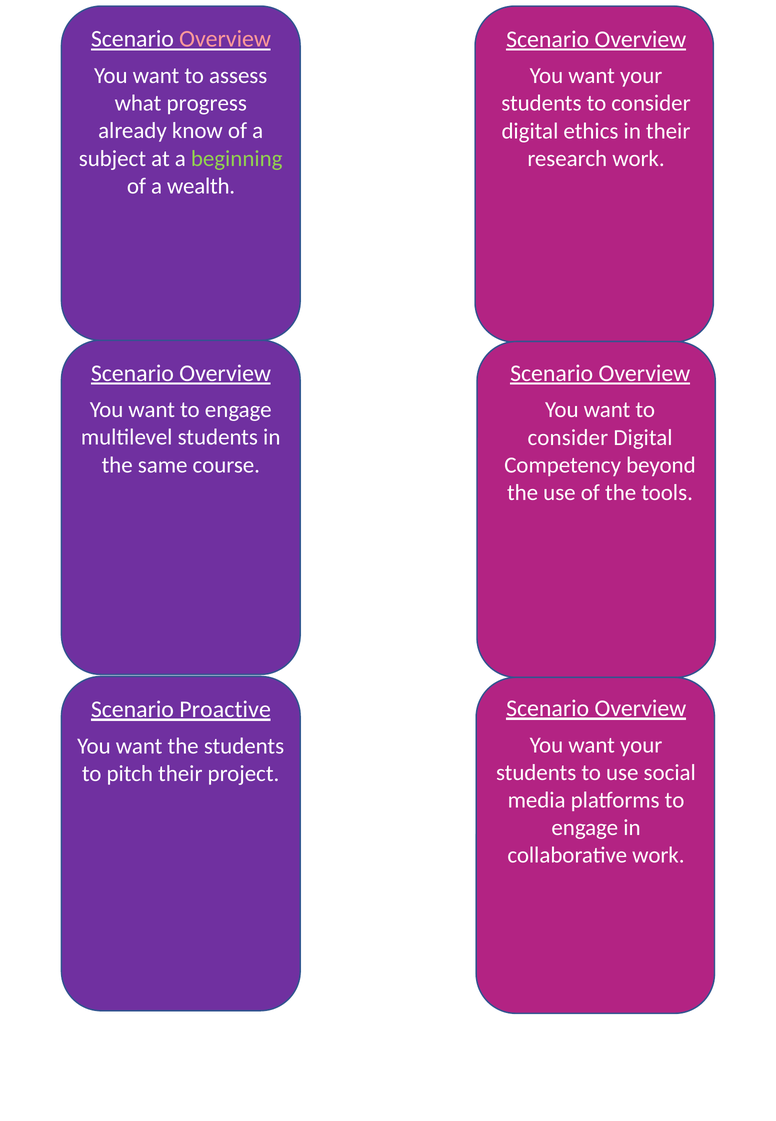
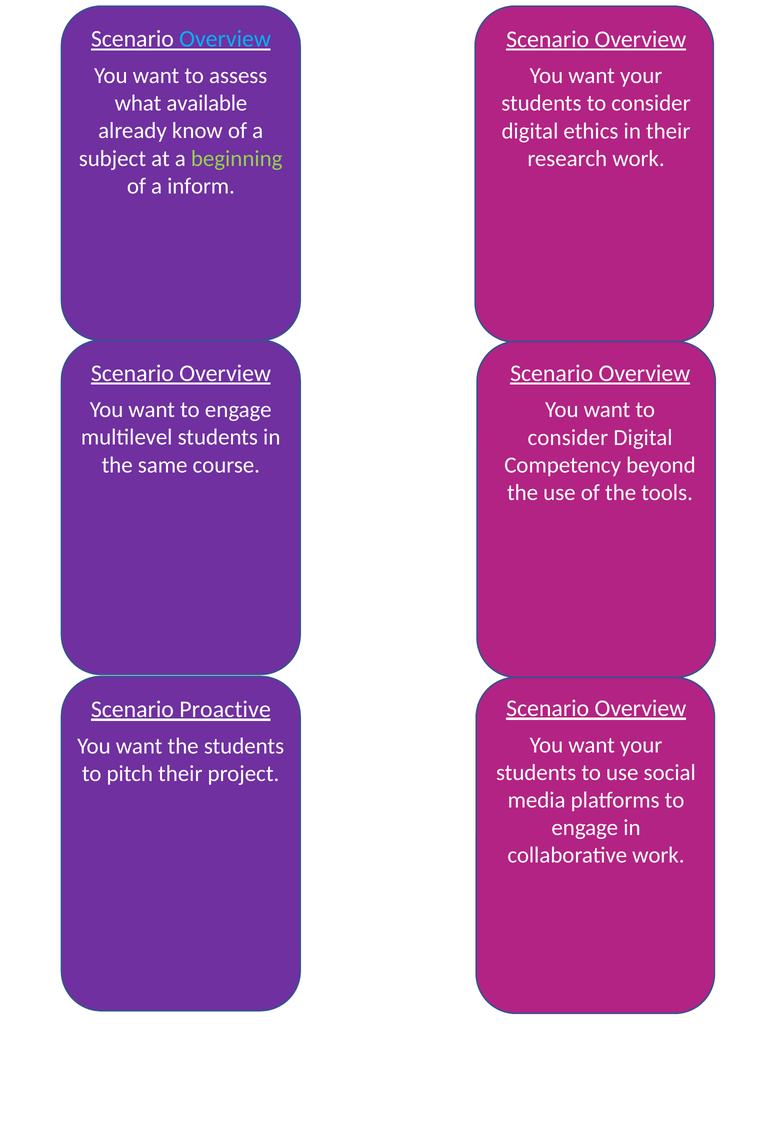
Overview at (225, 39) colour: pink -> light blue
progress: progress -> available
wealth: wealth -> inform
